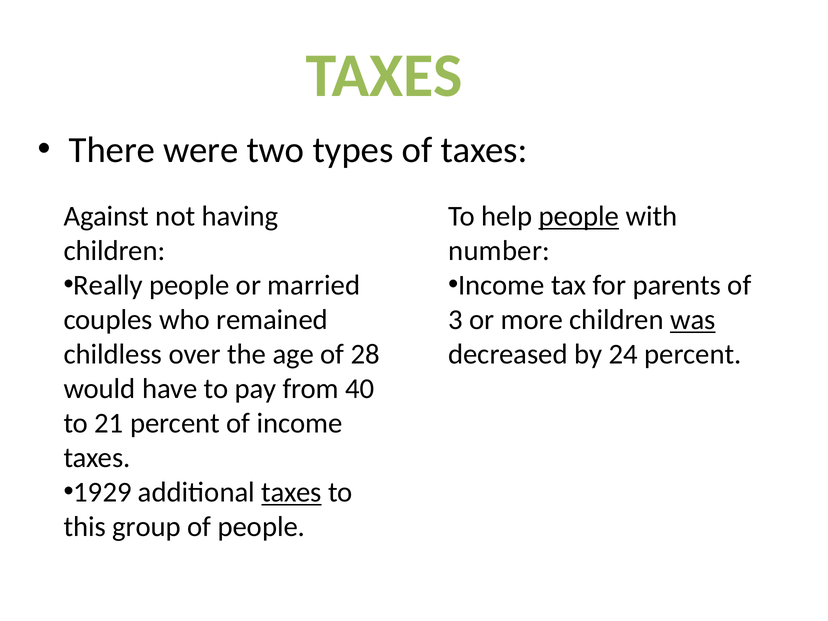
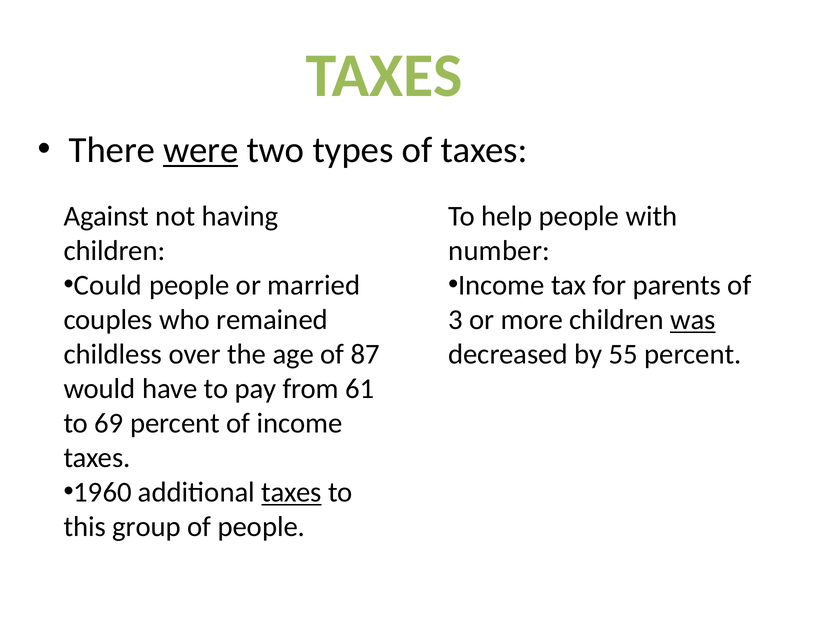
were underline: none -> present
people at (579, 216) underline: present -> none
Really: Really -> Could
24: 24 -> 55
28: 28 -> 87
40: 40 -> 61
21: 21 -> 69
1929: 1929 -> 1960
